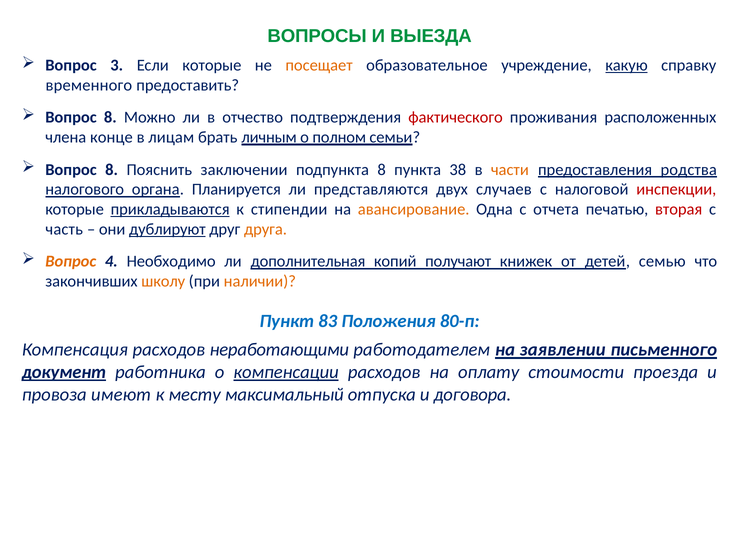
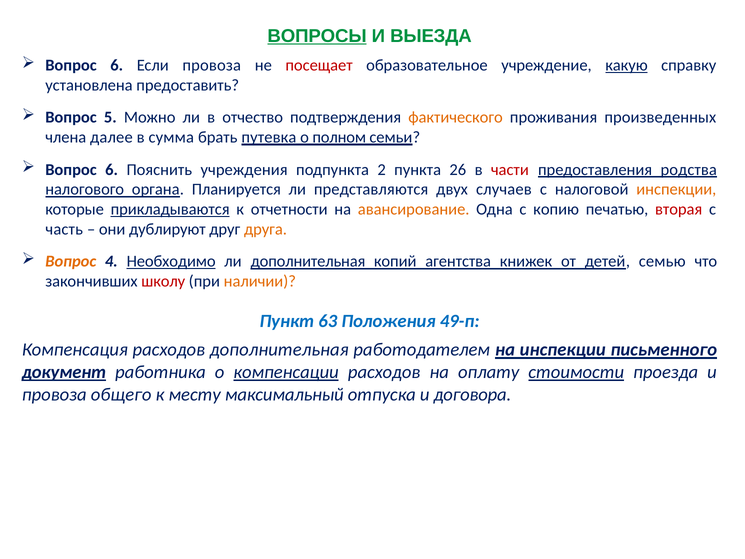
ВОПРОСЫ underline: none -> present
3 at (117, 65): 3 -> 6
Если которые: которые -> провоза
посещает colour: orange -> red
временного: временного -> установлена
8 at (110, 117): 8 -> 5
фактического colour: red -> orange
расположенных: расположенных -> произведенных
конце: конце -> далее
лицам: лицам -> сумма
личным: личным -> путевка
8 at (112, 170): 8 -> 6
заключении: заключении -> учреждения
подпункта 8: 8 -> 2
38: 38 -> 26
части colour: orange -> red
инспекции at (676, 189) colour: red -> orange
стипендии: стипендии -> отчетности
отчета: отчета -> копию
дублируют underline: present -> none
Необходимо underline: none -> present
получают: получают -> агентства
школу colour: orange -> red
83: 83 -> 63
80-п: 80-п -> 49-п
расходов неработающими: неработающими -> дополнительная
на заявлении: заявлении -> инспекции
стоимости underline: none -> present
имеют: имеют -> общего
